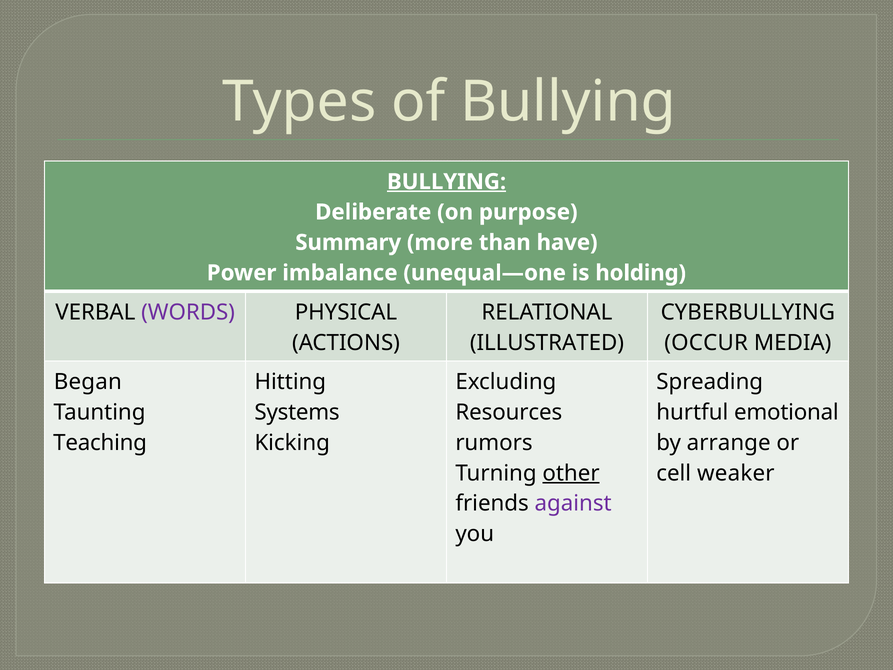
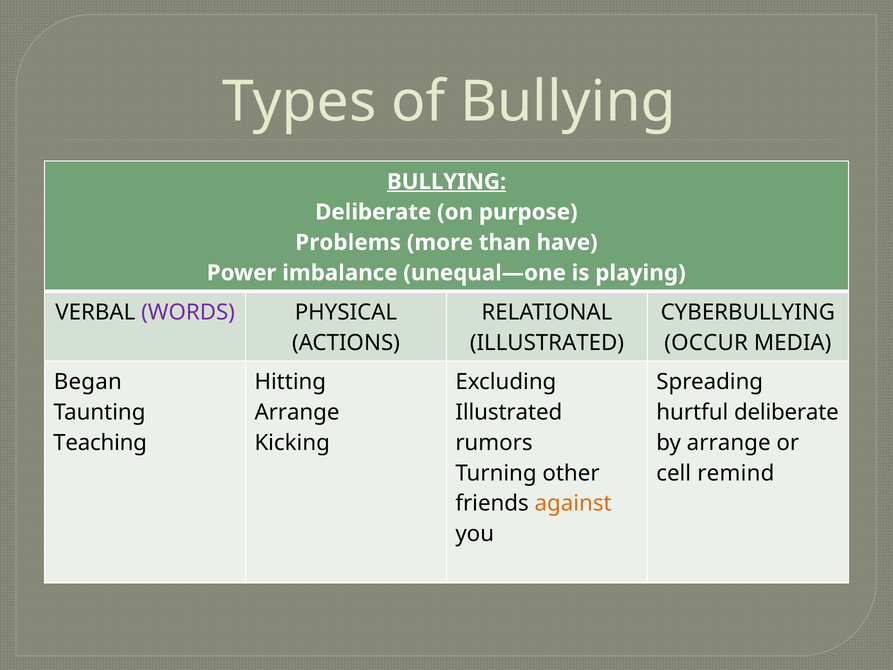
Summary: Summary -> Problems
holding: holding -> playing
Systems at (297, 412): Systems -> Arrange
Resources at (509, 412): Resources -> Illustrated
hurtful emotional: emotional -> deliberate
other underline: present -> none
weaker: weaker -> remind
against colour: purple -> orange
